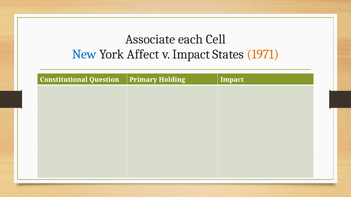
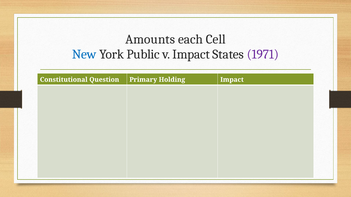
Associate: Associate -> Amounts
Affect: Affect -> Public
1971 colour: orange -> purple
